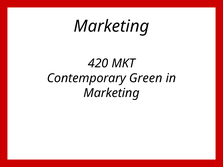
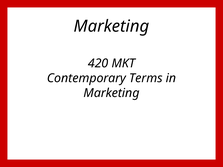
Green: Green -> Terms
